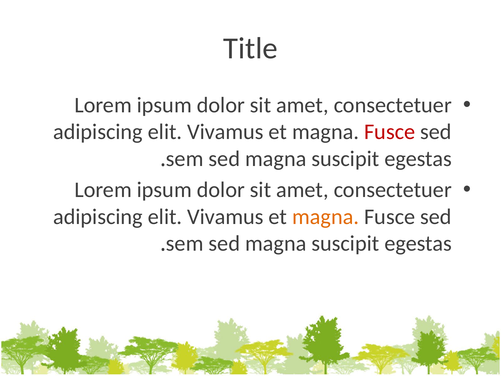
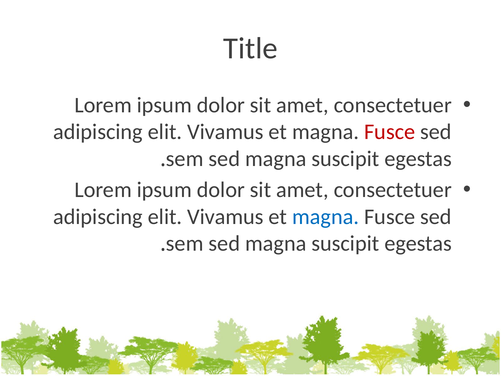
magna at (326, 217) colour: orange -> blue
